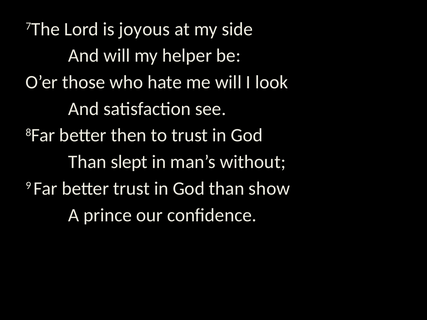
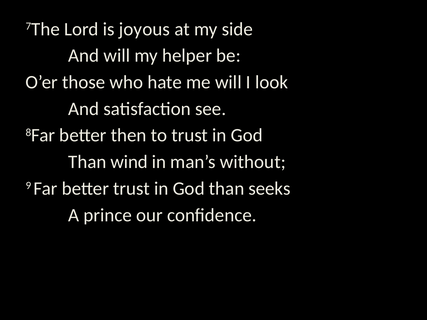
slept: slept -> wind
show: show -> seeks
